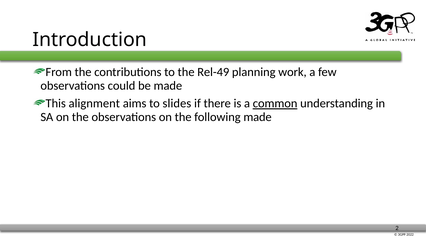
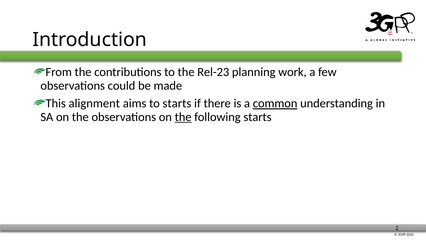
Rel-49: Rel-49 -> Rel-23
to slides: slides -> starts
the at (183, 117) underline: none -> present
following made: made -> starts
